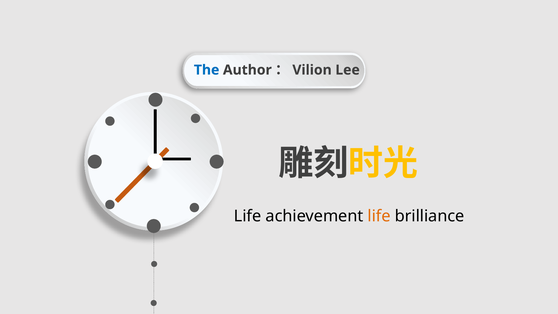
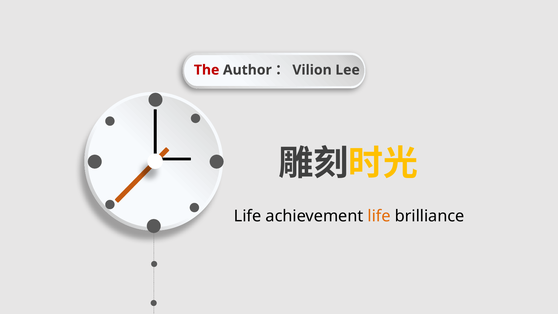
The colour: blue -> red
